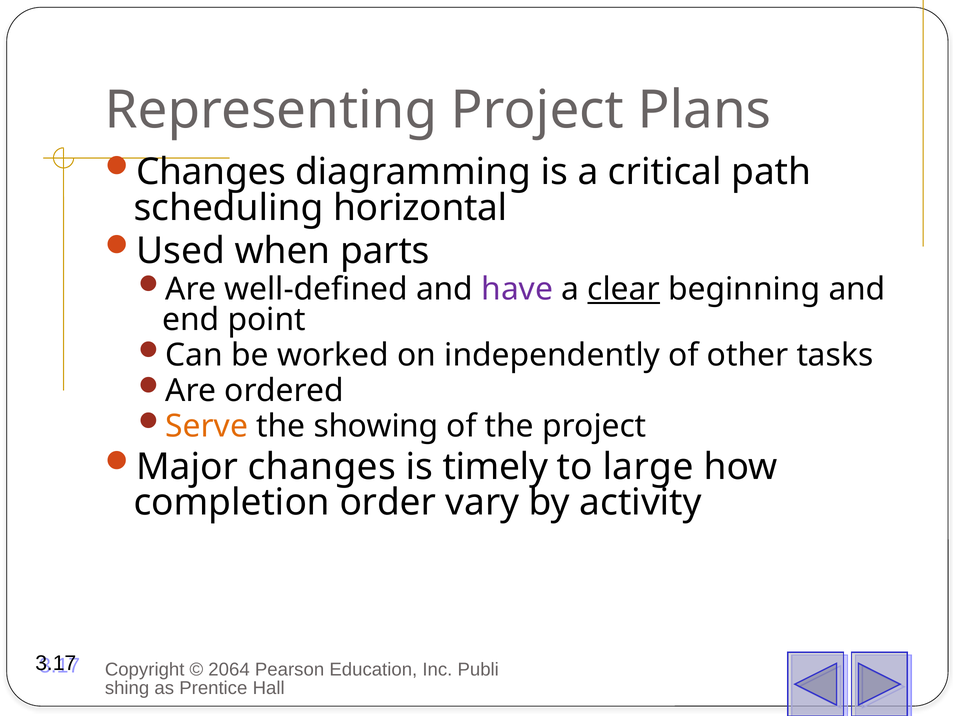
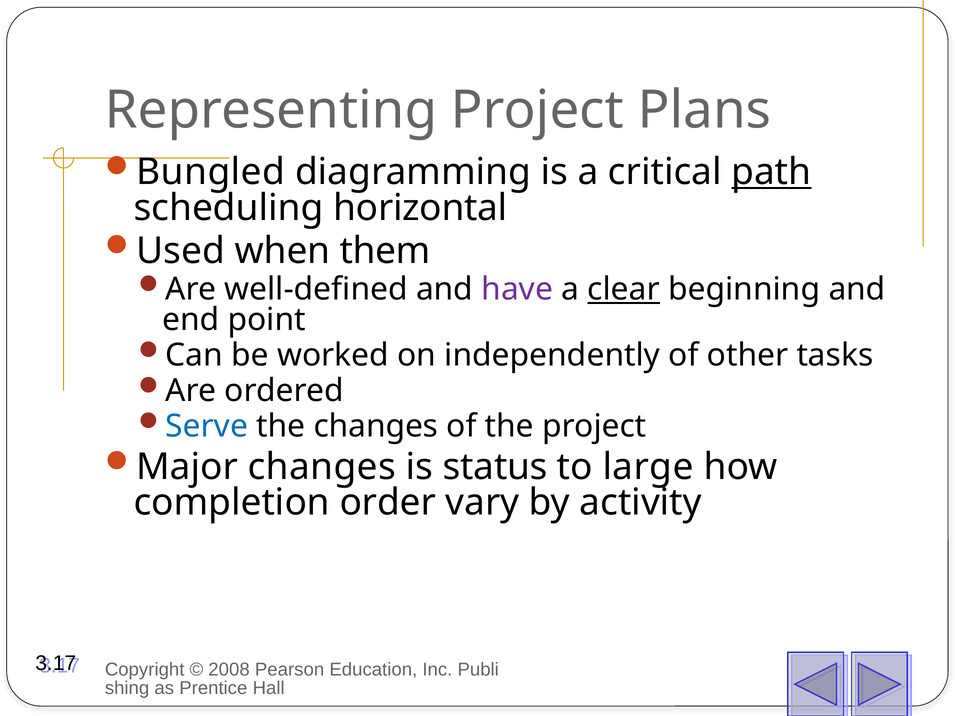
Changes at (211, 172): Changes -> Bungled
path underline: none -> present
parts: parts -> them
Serve colour: orange -> blue
the showing: showing -> changes
timely: timely -> status
2064: 2064 -> 2008
